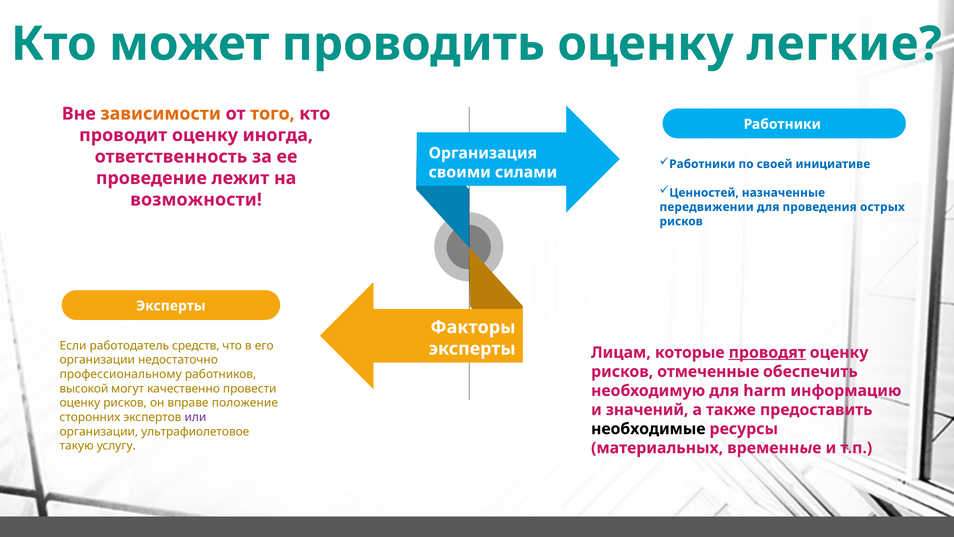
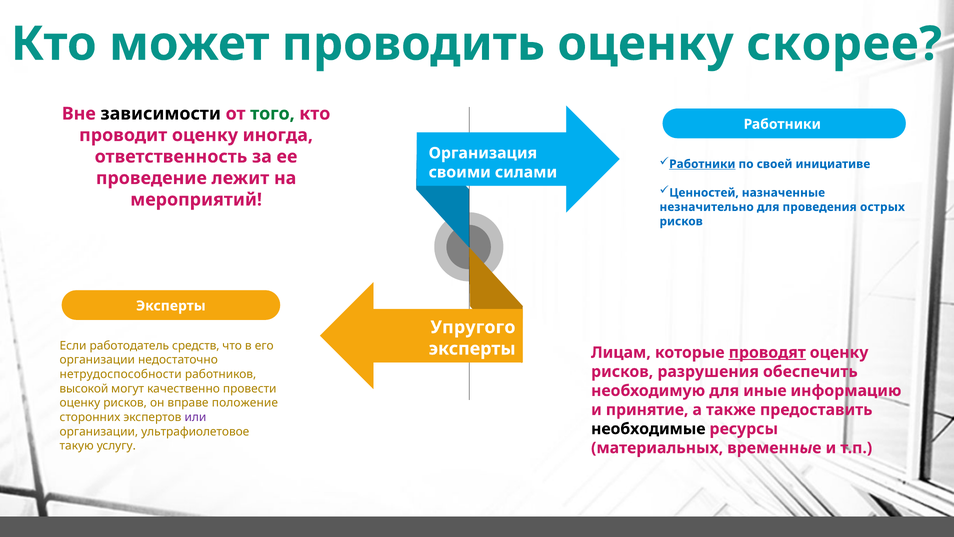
легкие: легкие -> скорее
зависимости colour: orange -> black
того colour: orange -> green
Работники at (702, 164) underline: none -> present
возможности: возможности -> мероприятий
передвижении: передвижении -> незначительно
Факторы: Факторы -> Упругого
отмеченные: отмеченные -> разрушения
профессиональному: профессиональному -> нетрудоспособности
harm: harm -> иные
значений: значений -> принятие
